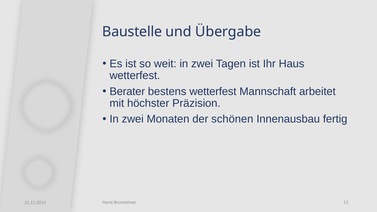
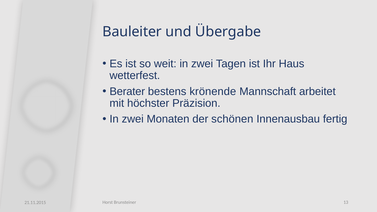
Baustelle: Baustelle -> Bauleiter
bestens wetterfest: wetterfest -> krönende
